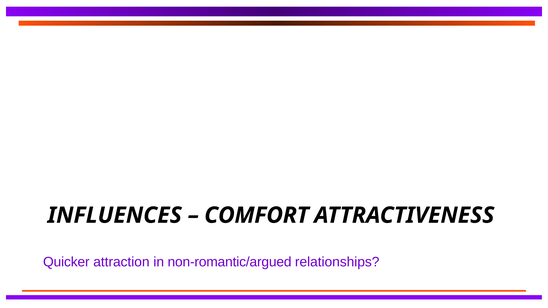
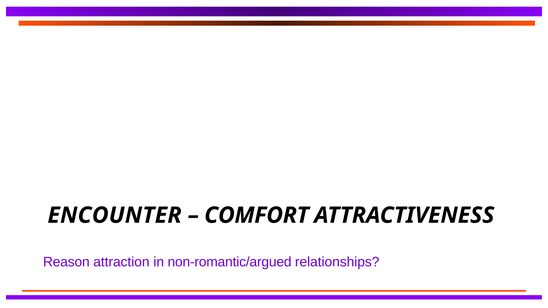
INFLUENCES: INFLUENCES -> ENCOUNTER
Quicker: Quicker -> Reason
